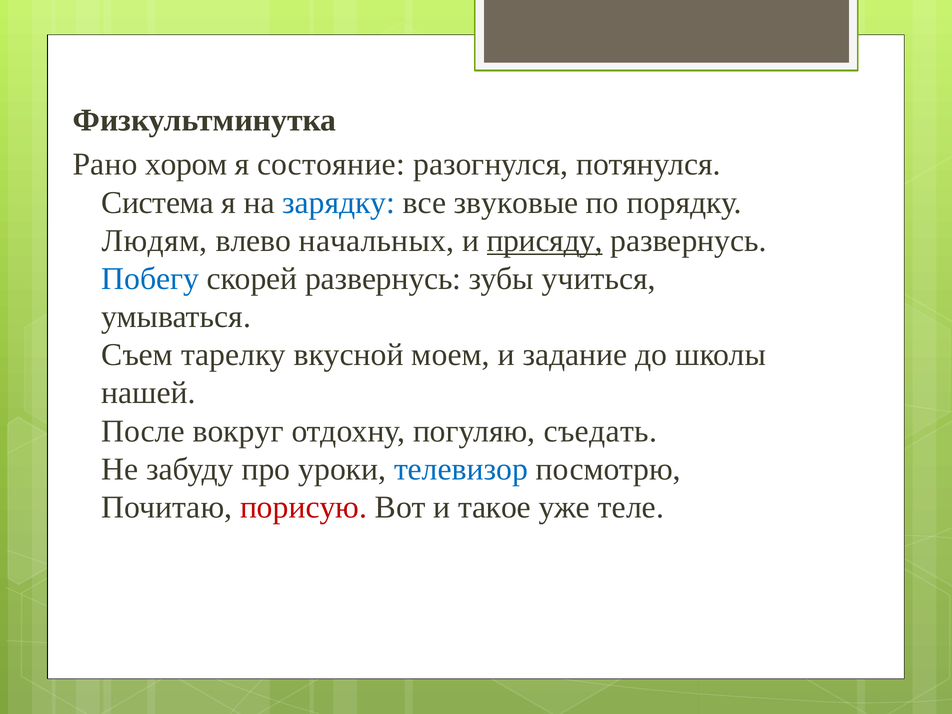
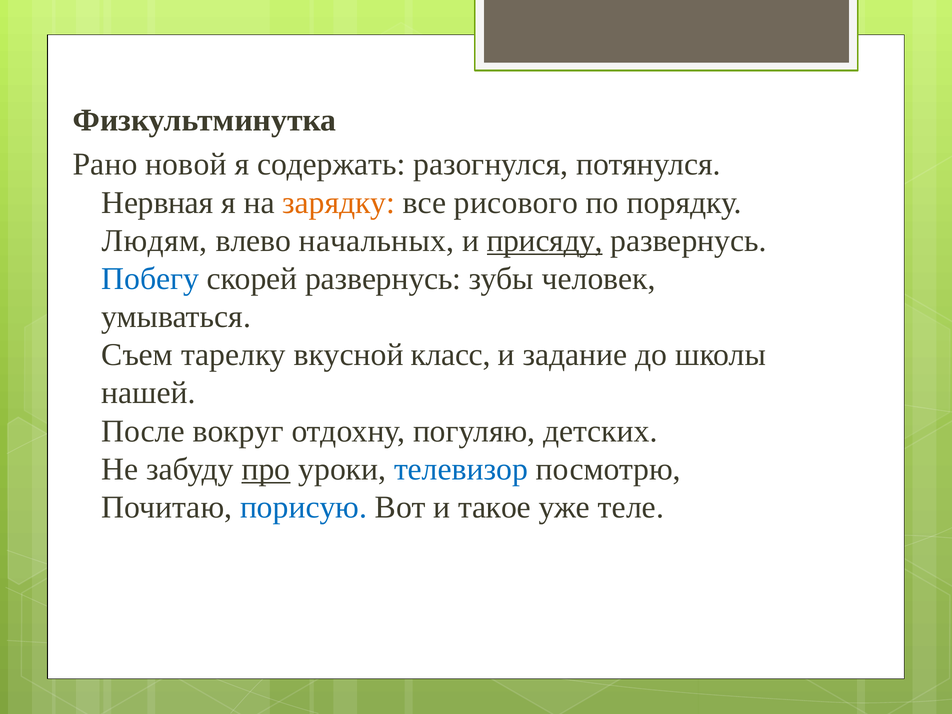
хором: хором -> новой
состояние: состояние -> содержать
Система: Система -> Нервная
зарядку colour: blue -> orange
звуковые: звуковые -> рисового
учиться: учиться -> человек
моем: моем -> класс
съедать: съедать -> детских
про underline: none -> present
порисую colour: red -> blue
